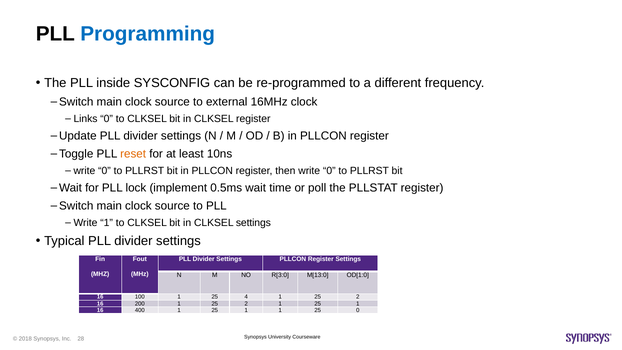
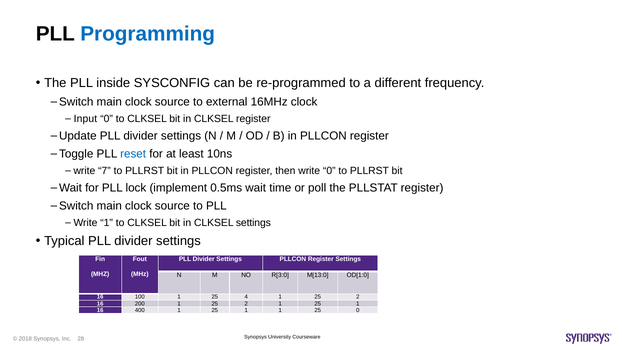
Links: Links -> Input
reset colour: orange -> blue
0 at (104, 171): 0 -> 7
